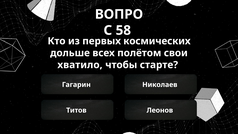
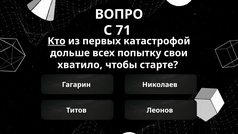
58: 58 -> 71
Кто underline: none -> present
космических: космических -> катастрофой
полётом: полётом -> попытку
